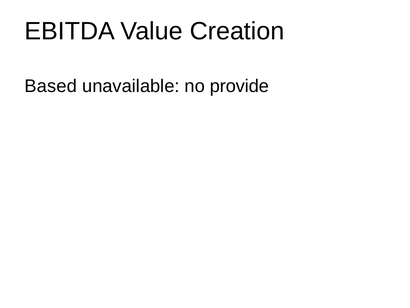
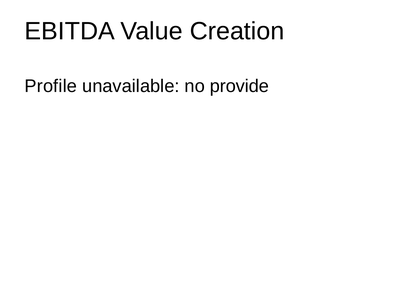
Based: Based -> Profile
